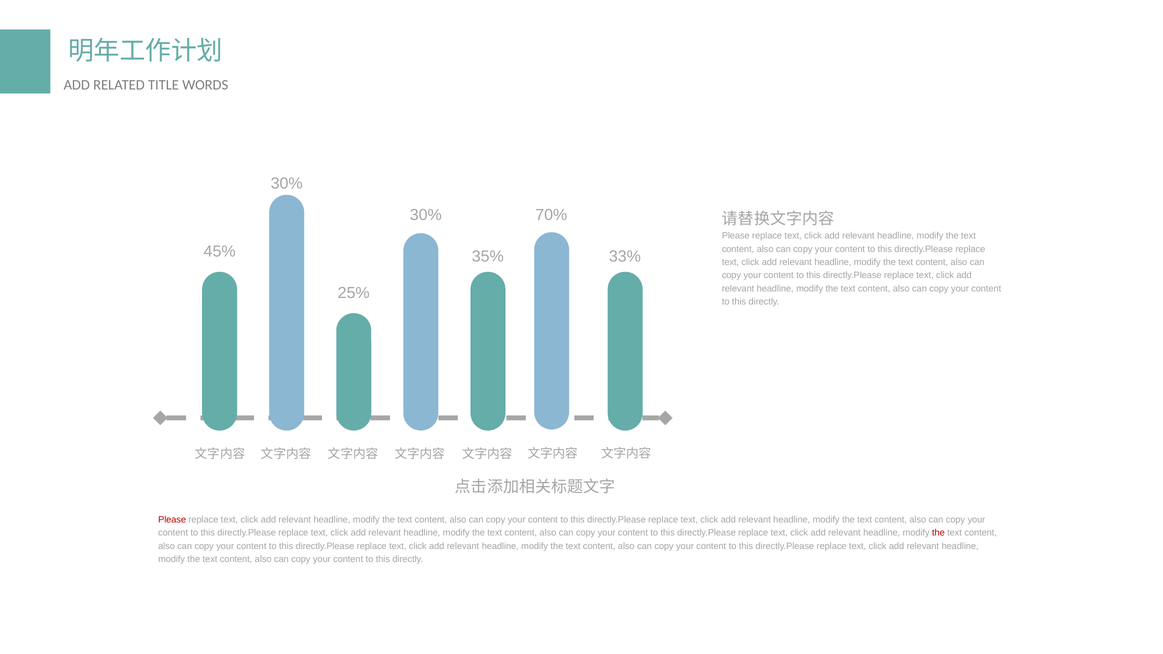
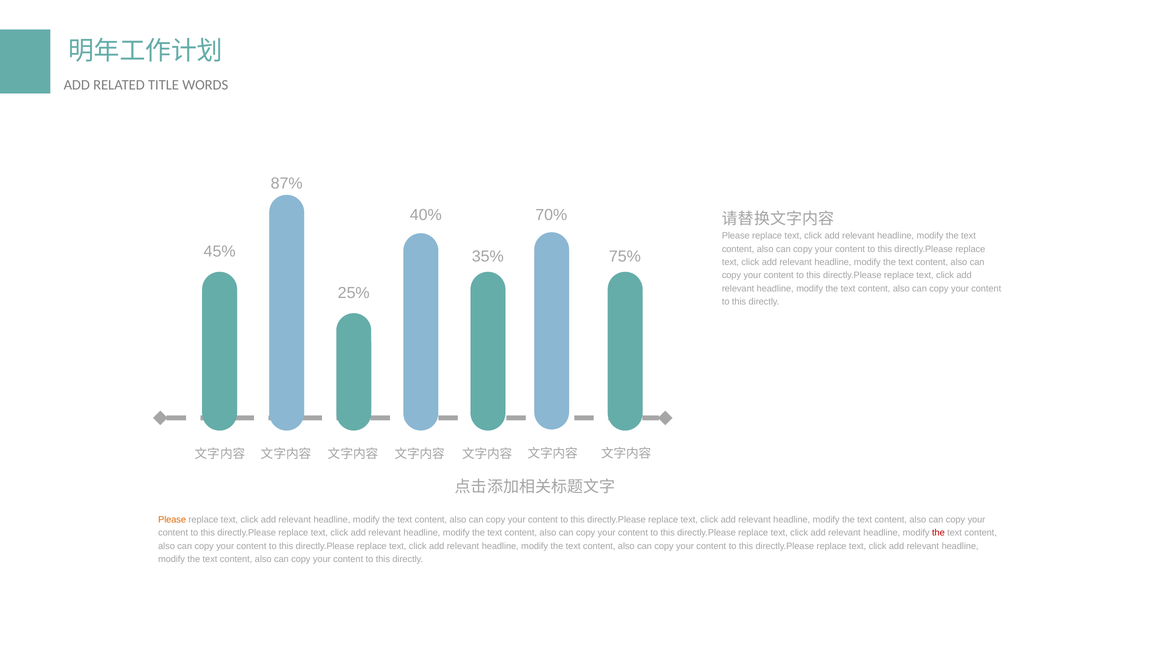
30% at (287, 184): 30% -> 87%
30% at (426, 215): 30% -> 40%
33%: 33% -> 75%
Please at (172, 520) colour: red -> orange
